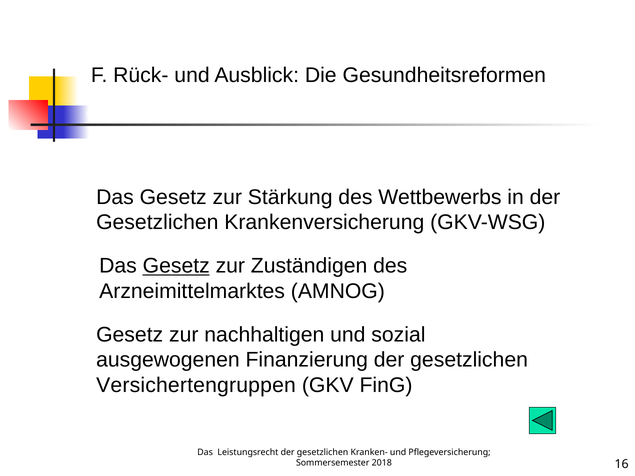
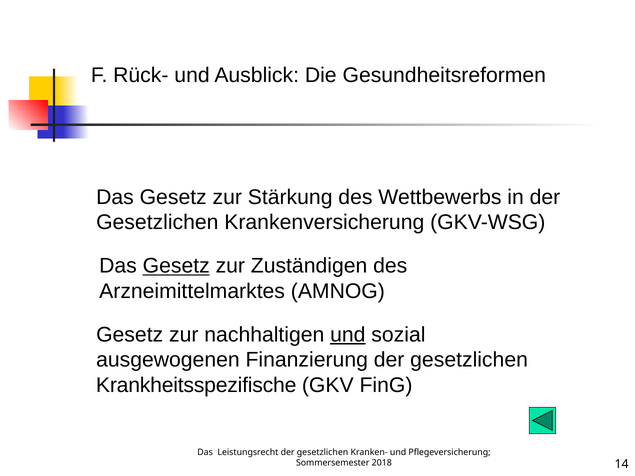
und at (348, 335) underline: none -> present
Versichertengruppen: Versichertengruppen -> Krankheitsspezifische
16: 16 -> 14
